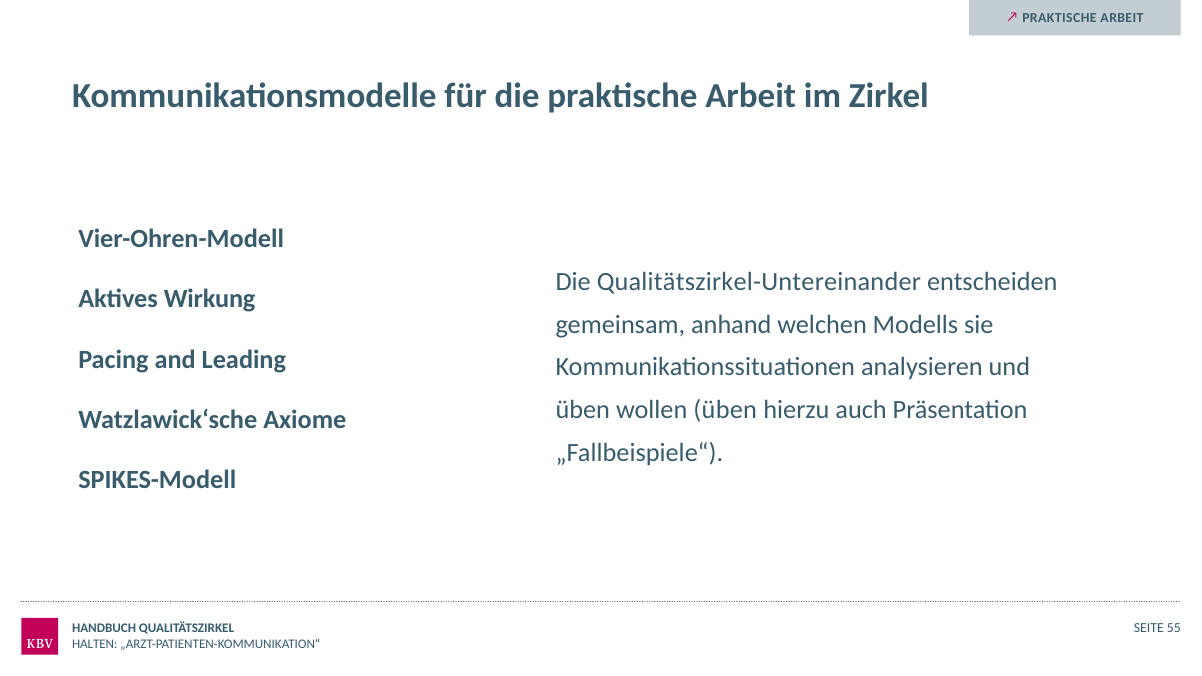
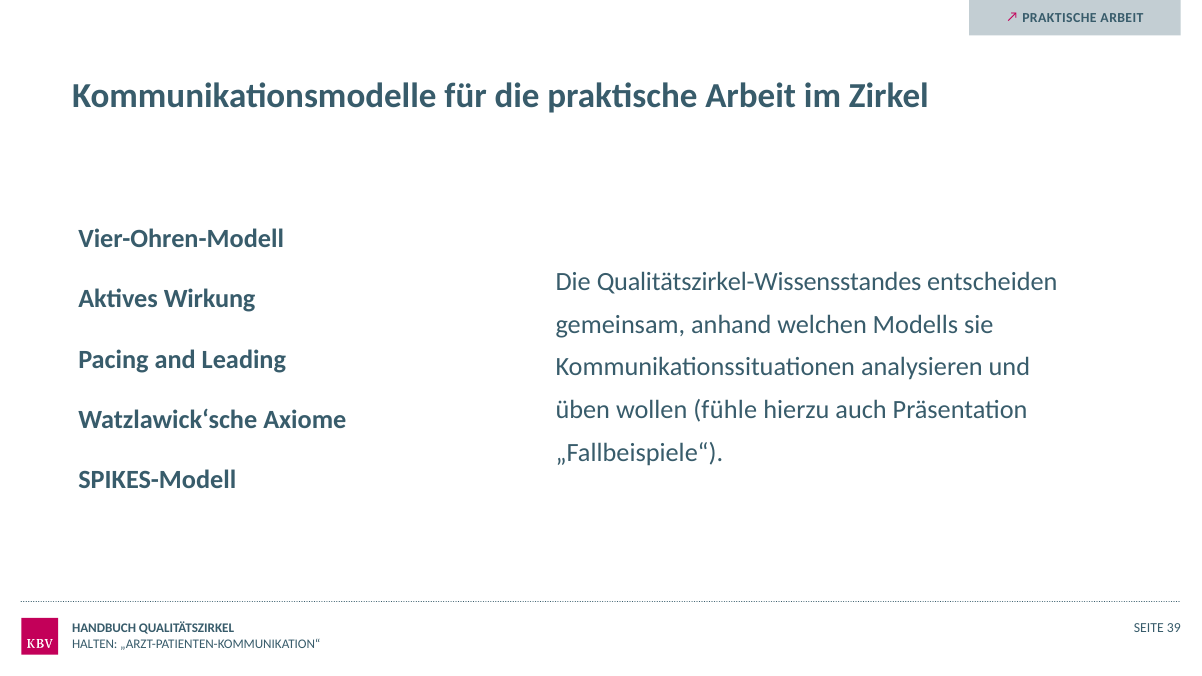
Qualitätszirkel-Untereinander: Qualitätszirkel-Untereinander -> Qualitätszirkel-Wissensstandes
wollen üben: üben -> fühle
55: 55 -> 39
